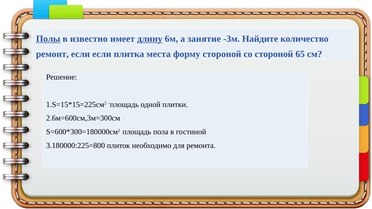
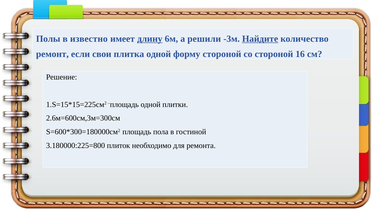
Полы underline: present -> none
занятие: занятие -> решили
Найдите underline: none -> present
если если: если -> свои
плитка места: места -> одной
65: 65 -> 16
